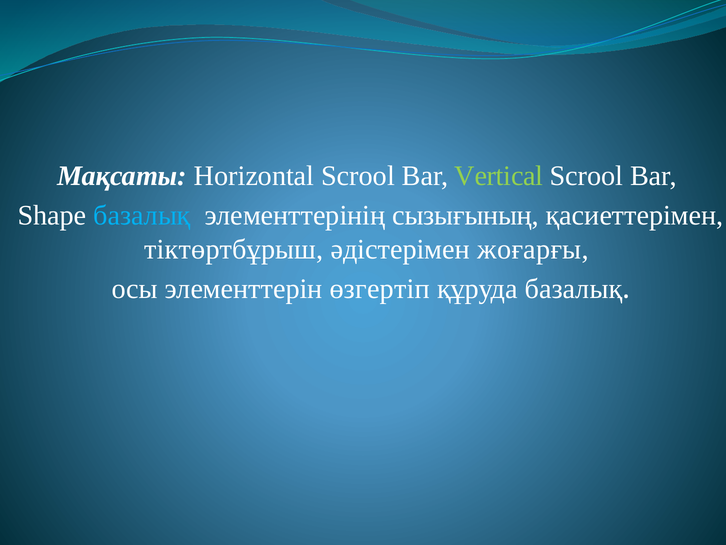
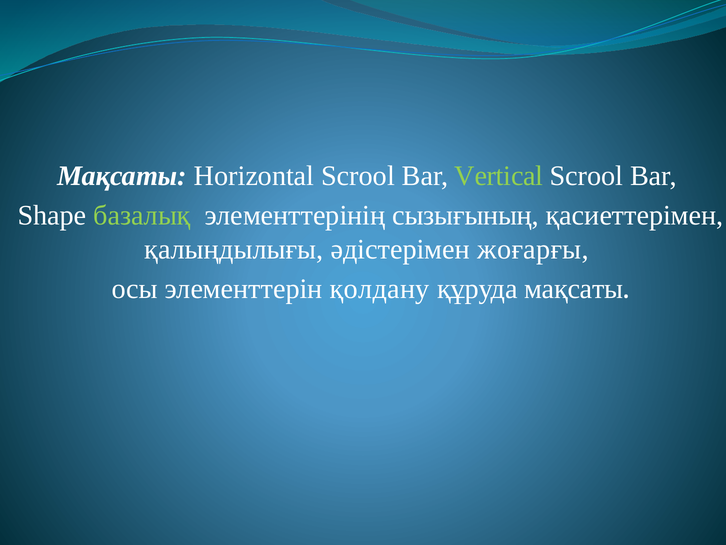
базалық at (142, 215) colour: light blue -> light green
тіктөртбұрыш: тіктөртбұрыш -> қалыңдылығы
өзгертіп: өзгертіп -> қолдану
құруда базалық: базалық -> мақсаты
